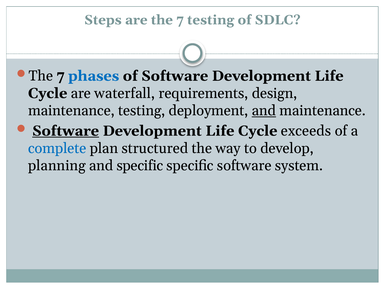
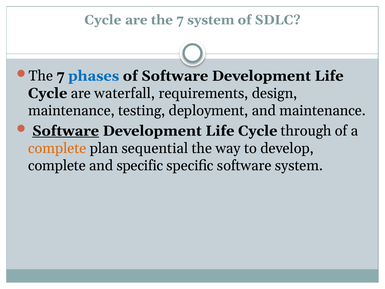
Steps at (103, 20): Steps -> Cycle
7 testing: testing -> system
and at (264, 111) underline: present -> none
exceeds: exceeds -> through
complete at (57, 148) colour: blue -> orange
structured: structured -> sequential
planning at (57, 165): planning -> complete
